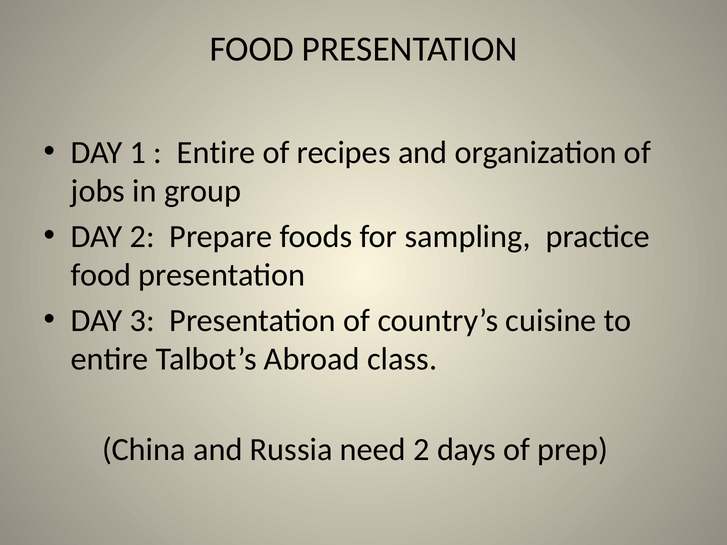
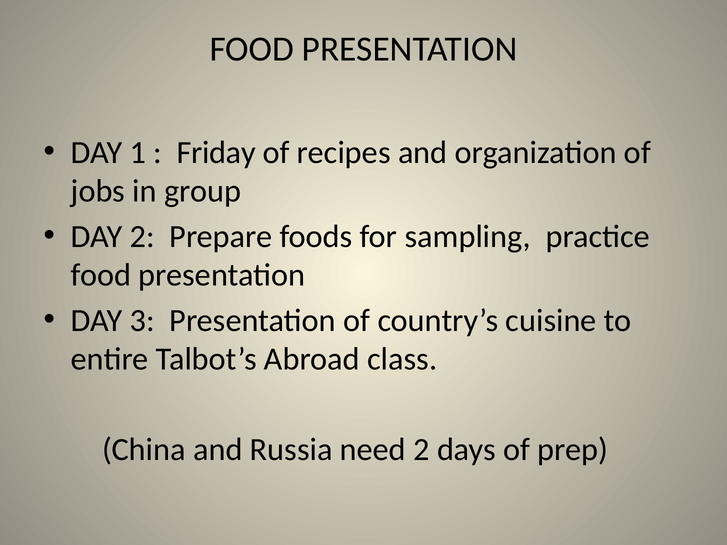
Entire at (216, 153): Entire -> Friday
